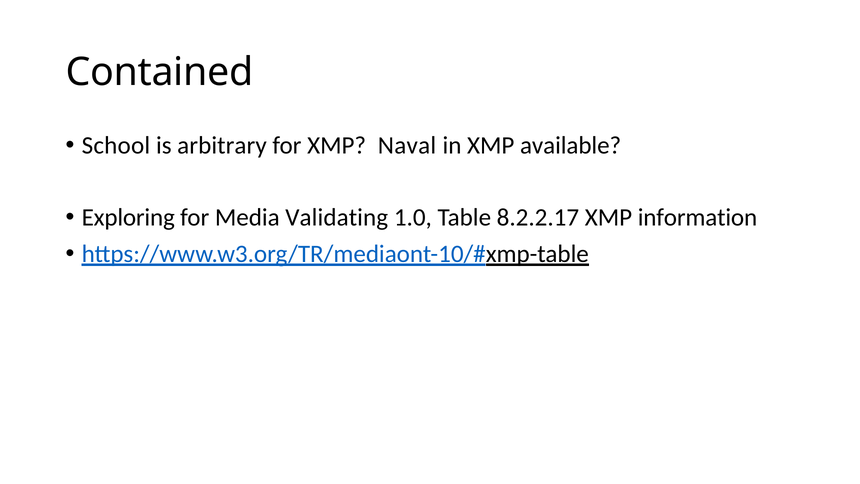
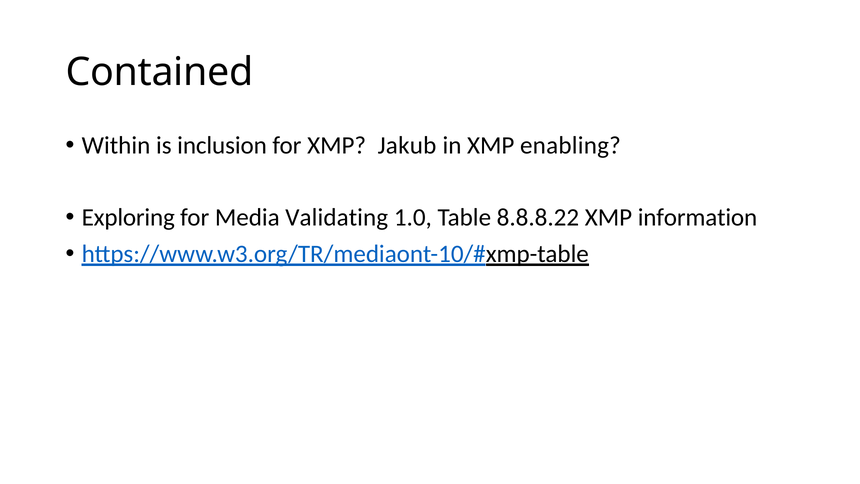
School: School -> Within
arbitrary: arbitrary -> inclusion
Naval: Naval -> Jakub
available: available -> enabling
8.2.2.17: 8.2.2.17 -> 8.8.8.22
